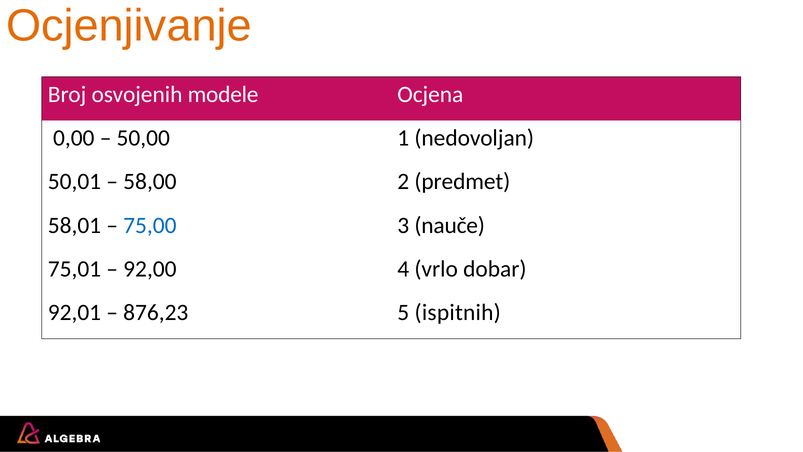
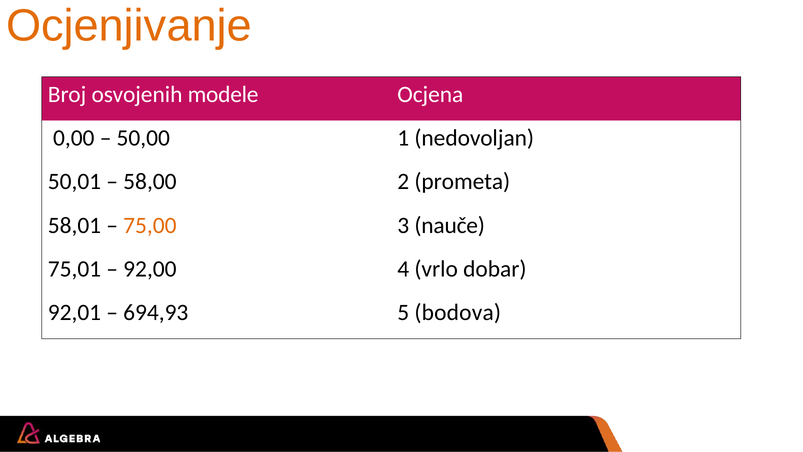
predmet: predmet -> prometa
75,00 colour: blue -> orange
876,23: 876,23 -> 694,93
ispitnih: ispitnih -> bodova
